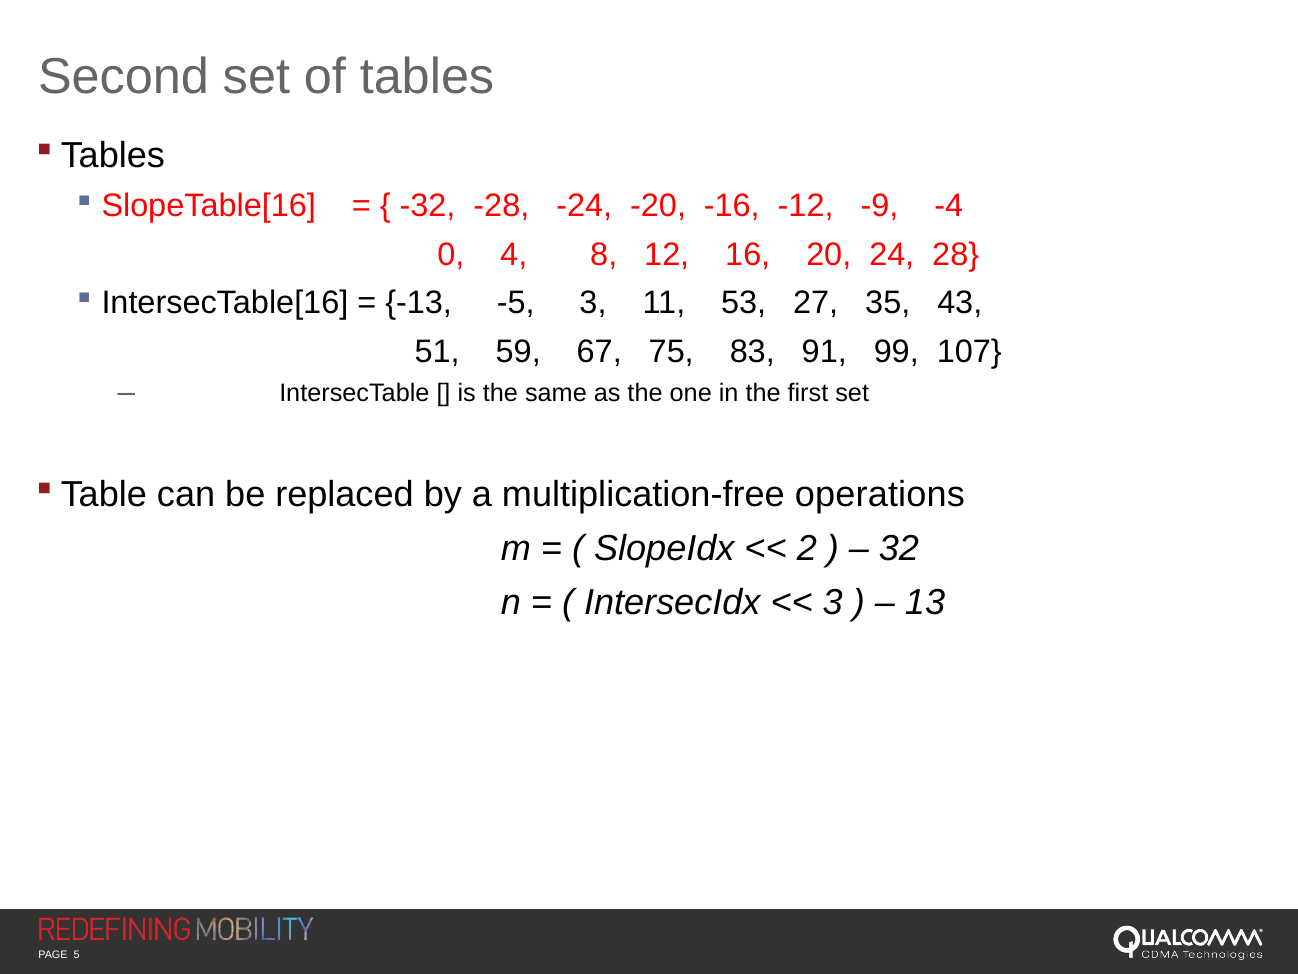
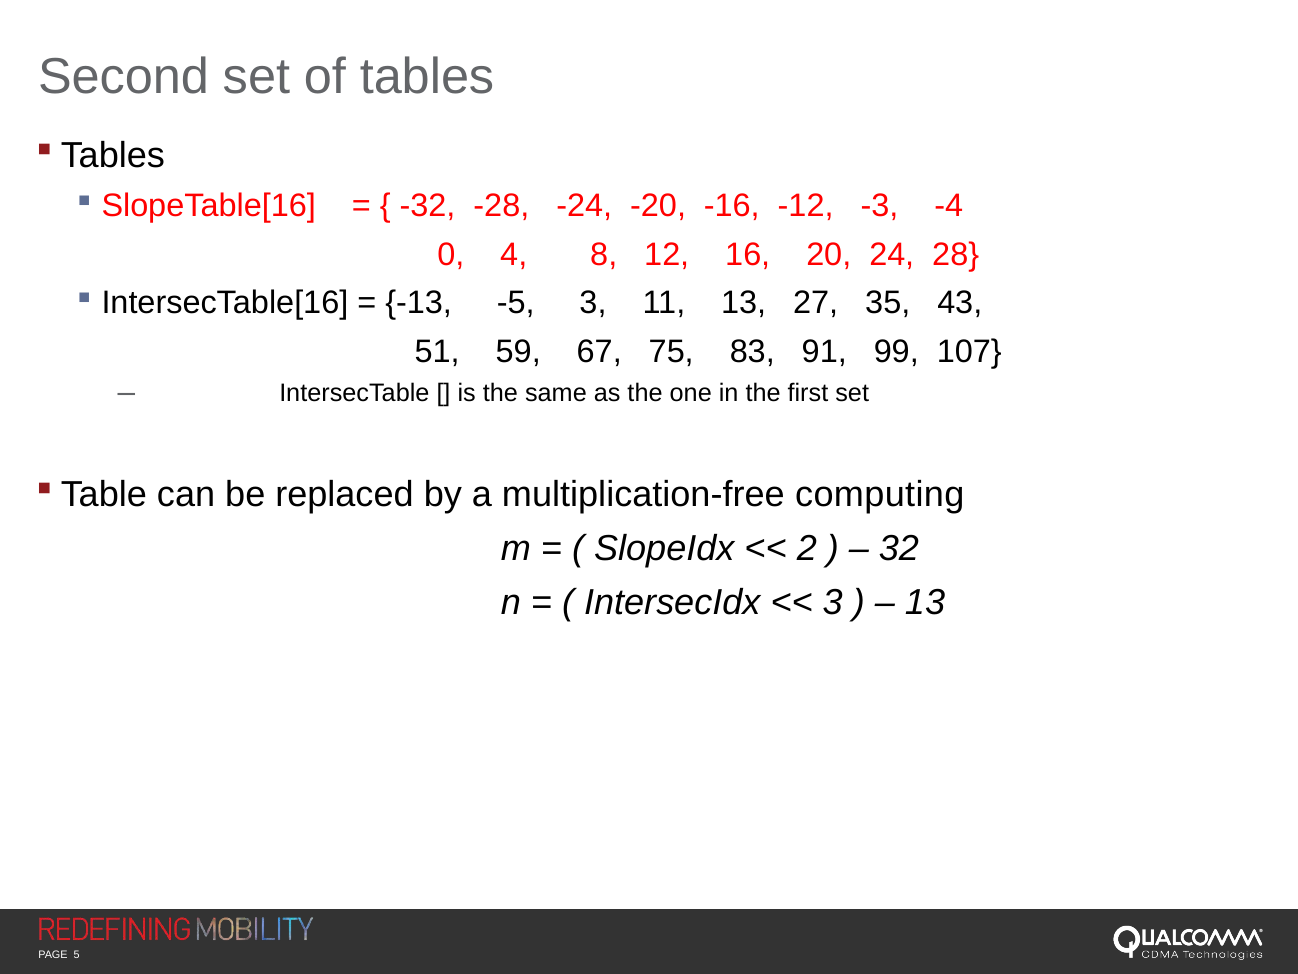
-9: -9 -> -3
11 53: 53 -> 13
operations: operations -> computing
